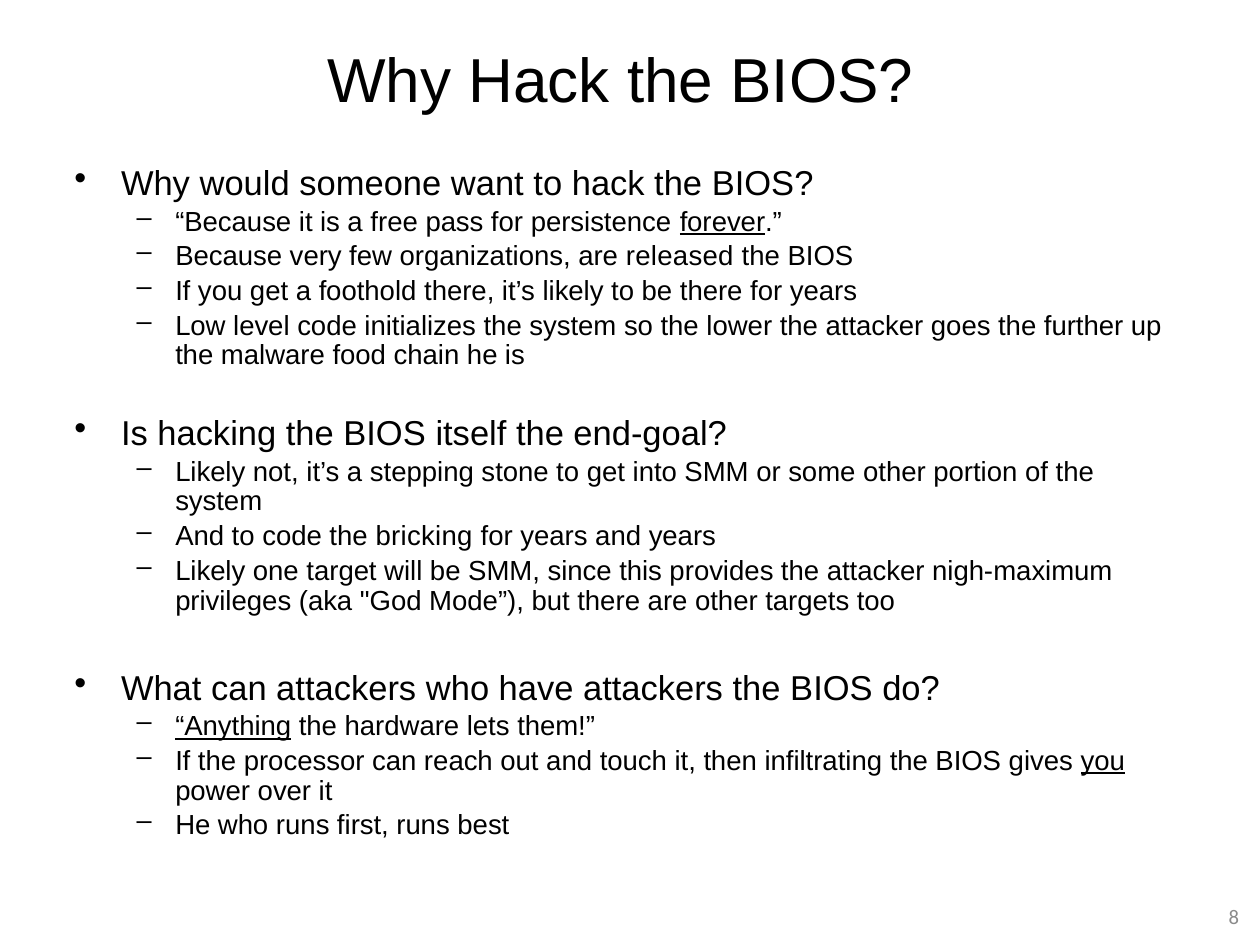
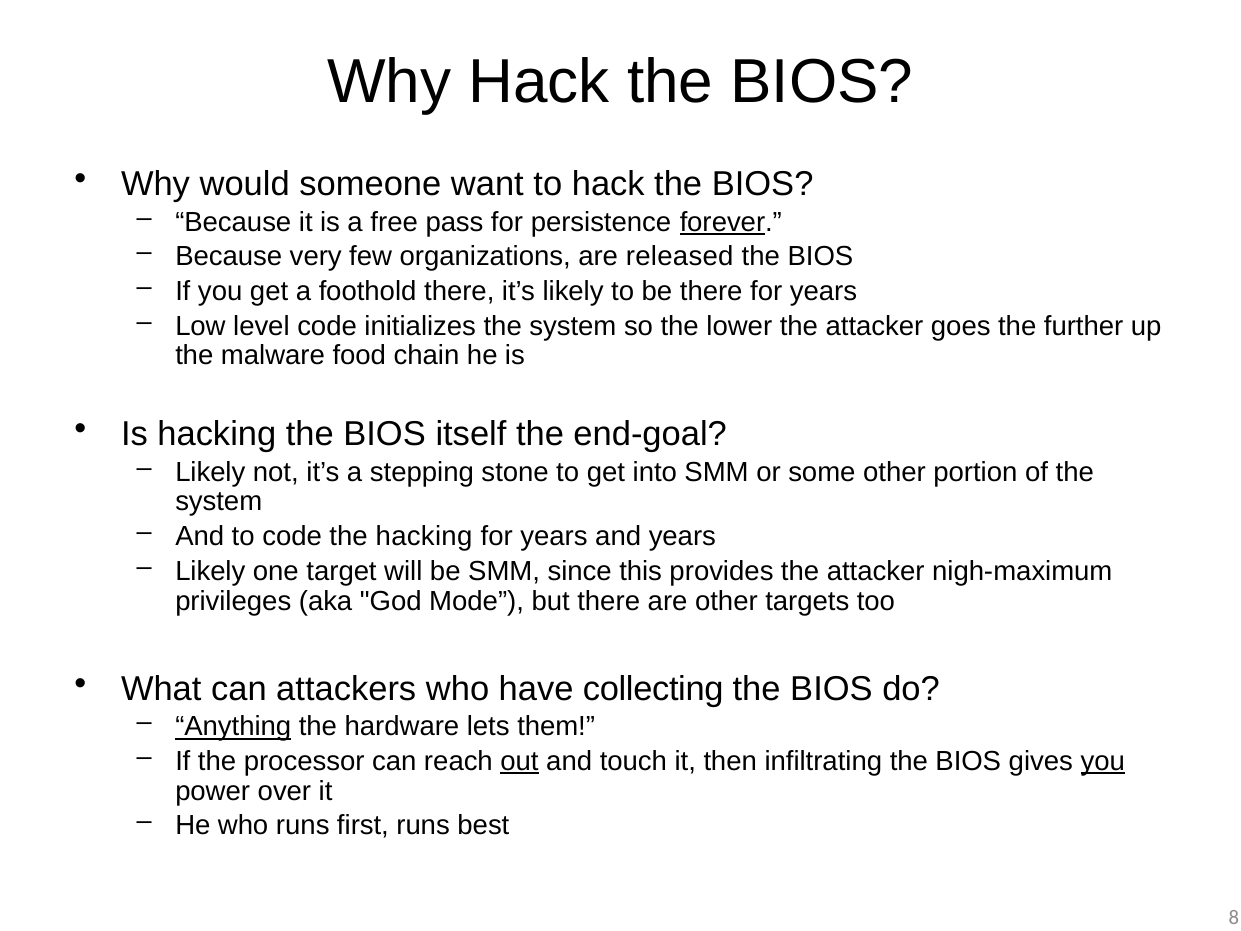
the bricking: bricking -> hacking
have attackers: attackers -> collecting
out underline: none -> present
